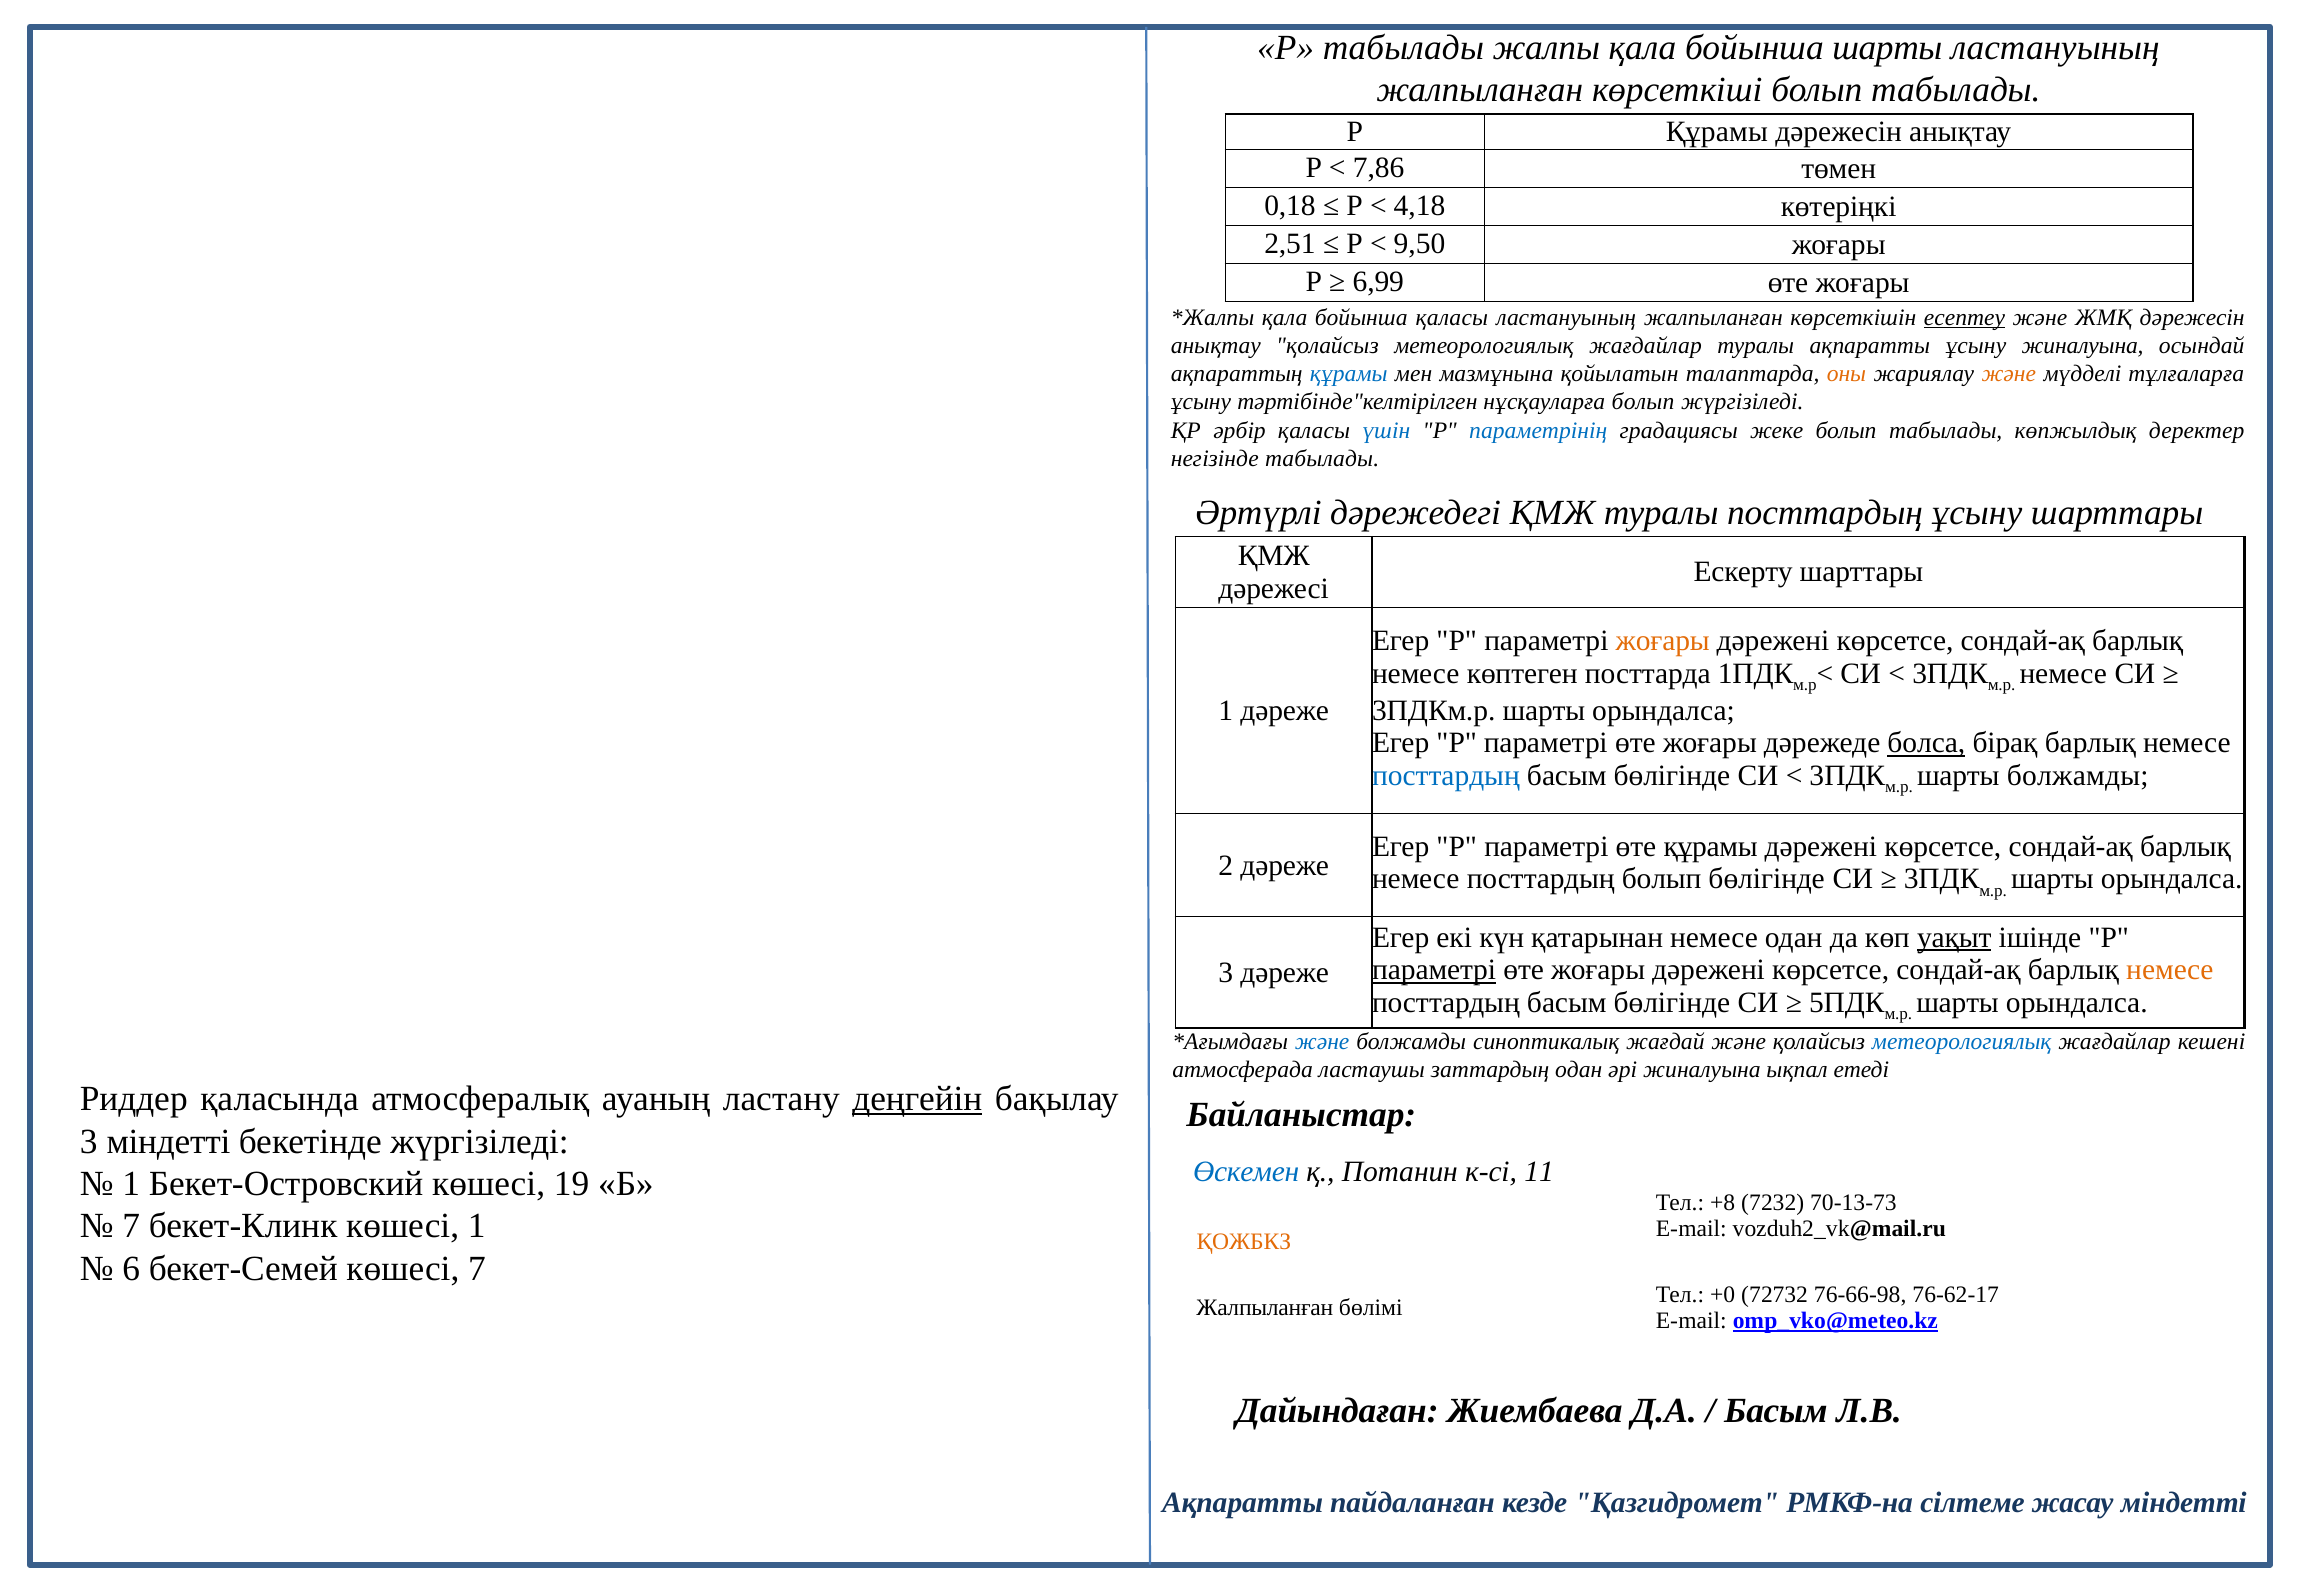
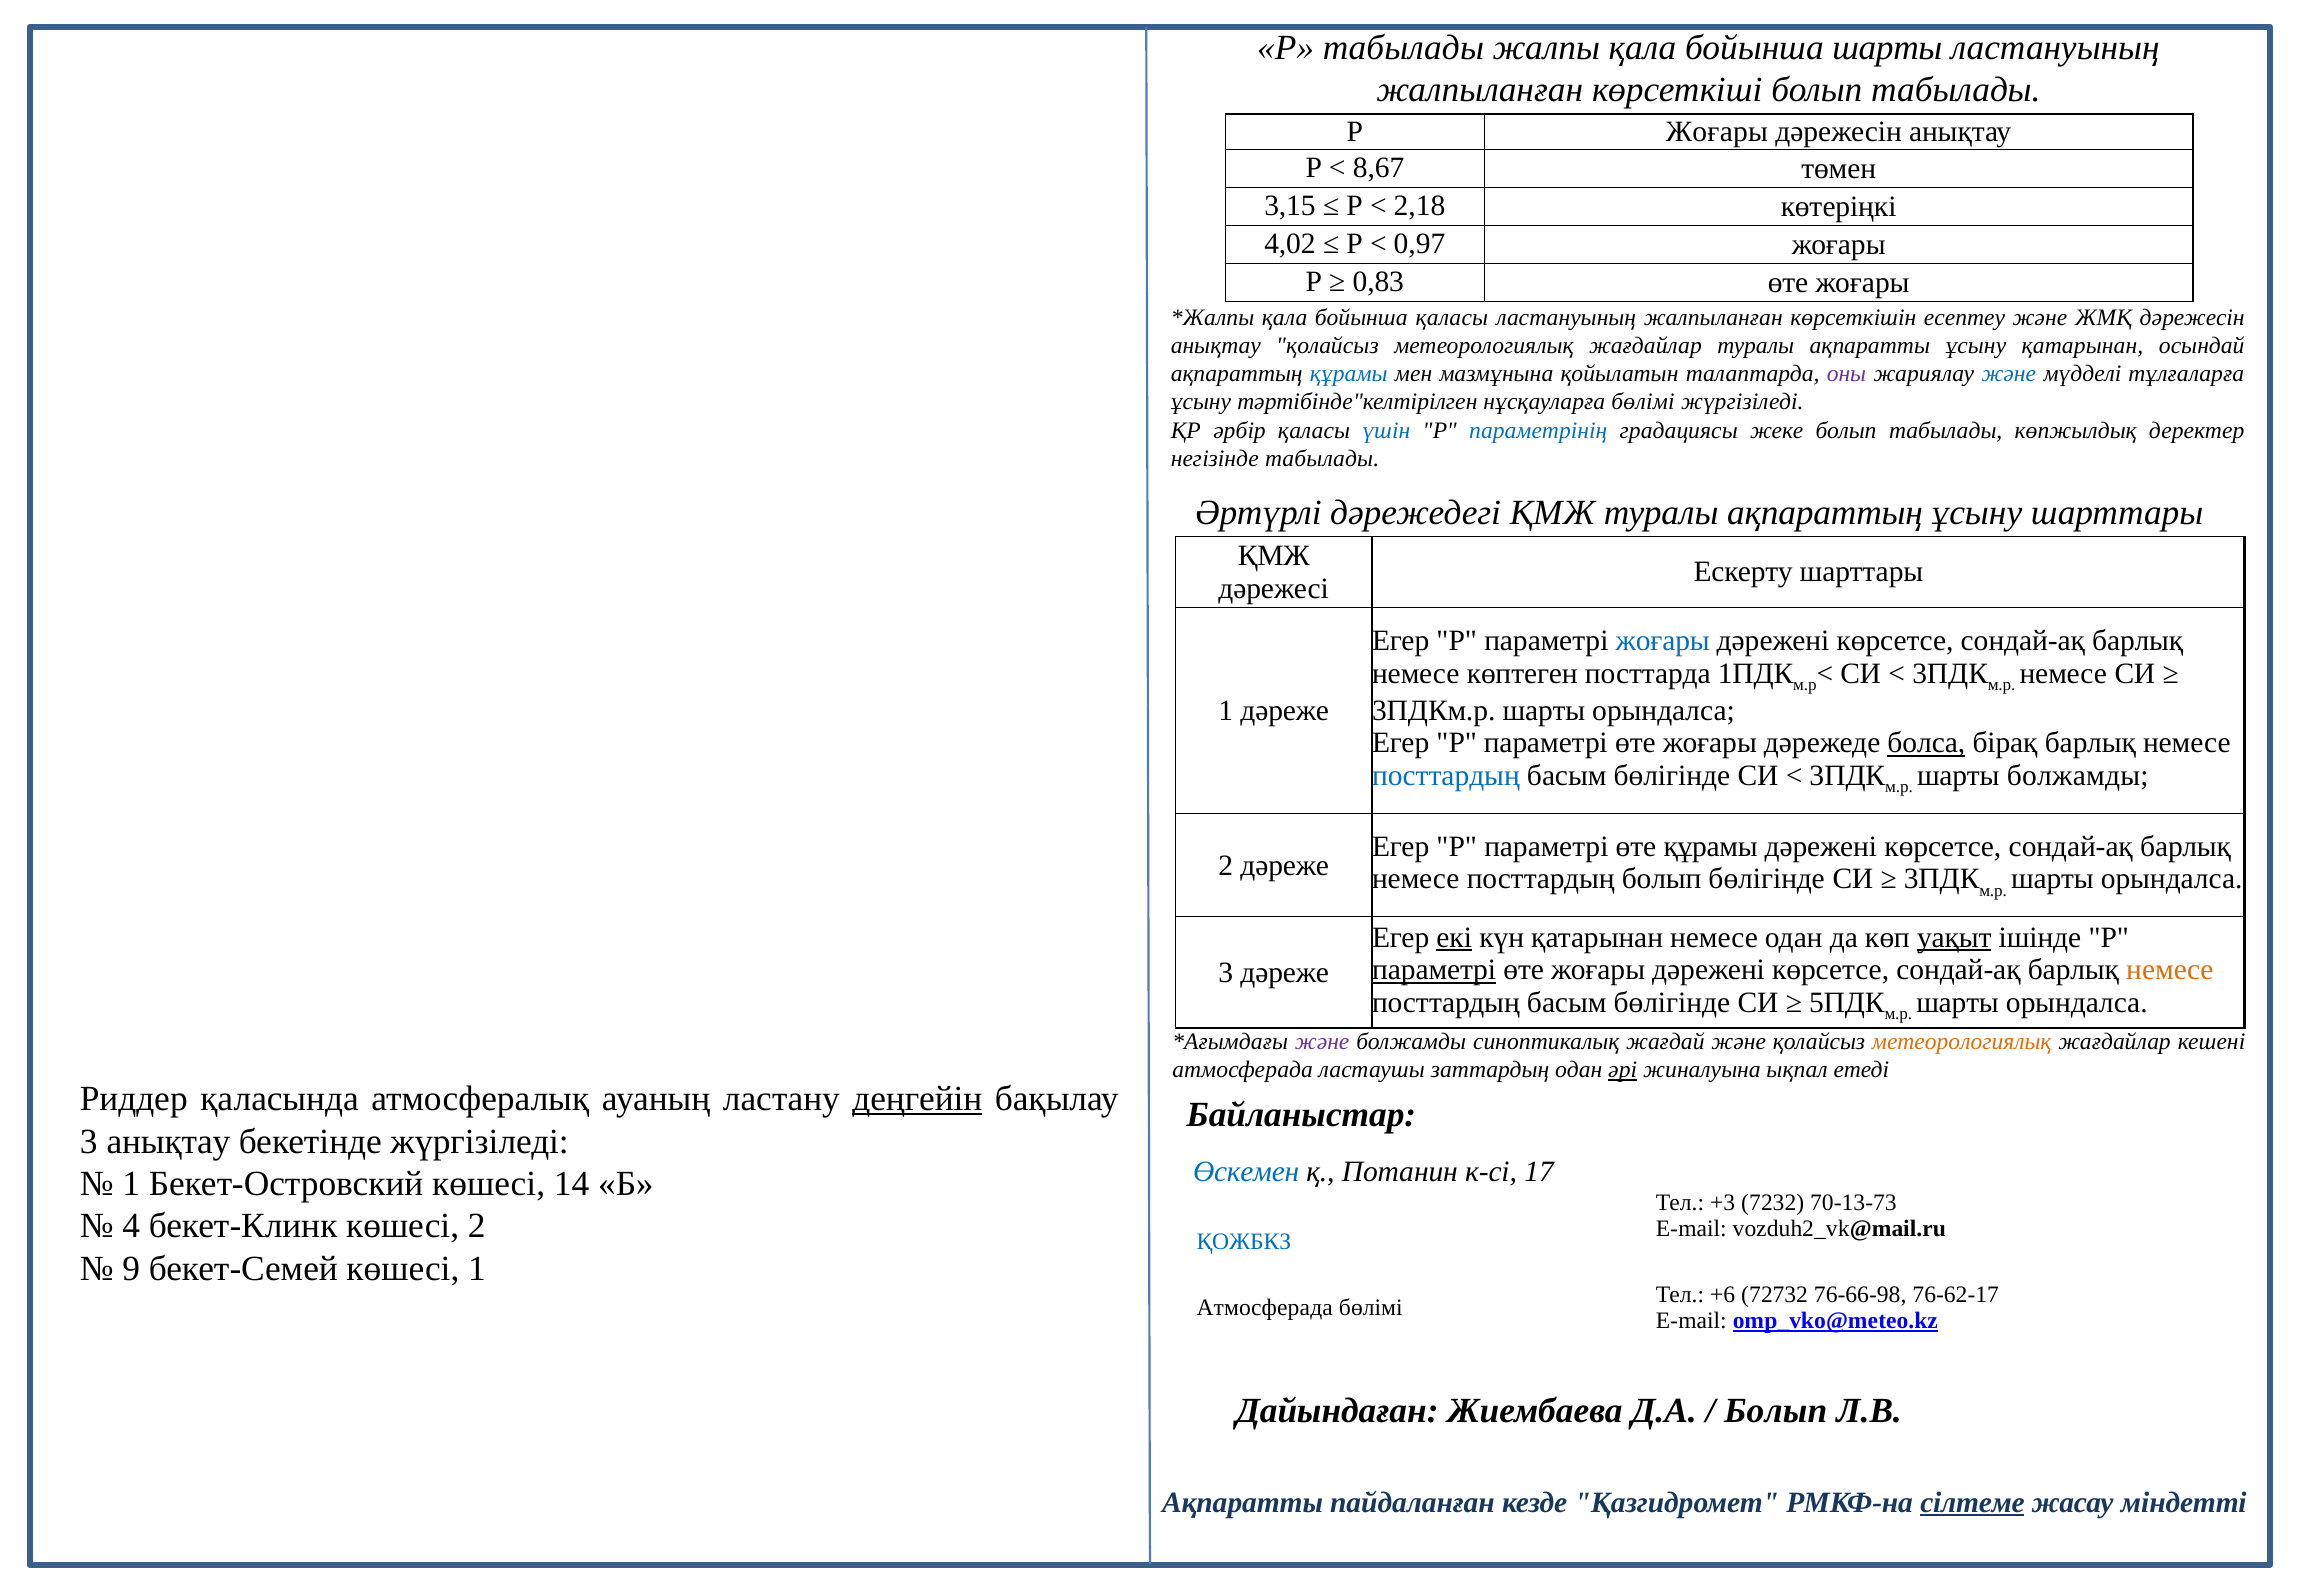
Р Құрамы: Құрамы -> Жоғары
7,86: 7,86 -> 8,67
0,18: 0,18 -> 3,15
4,18: 4,18 -> 2,18
2,51: 2,51 -> 4,02
9,50: 9,50 -> 0,97
6,99: 6,99 -> 0,83
есептеу underline: present -> none
ұсыну жиналуына: жиналуына -> қатарынан
оны colour: orange -> purple
және at (2009, 374) colour: orange -> blue
нұсқауларға болып: болып -> бөлімі
туралы посттардың: посттардың -> ақпараттың
жоғары at (1663, 641) colour: orange -> blue
екі underline: none -> present
және at (1322, 1042) colour: blue -> purple
метеорологиялық at (1962, 1042) colour: blue -> orange
әрі underline: none -> present
3 міндетті: міндетті -> анықтау
11: 11 -> 17
19: 19 -> 14
+8: +8 -> +3
7 at (131, 1227): 7 -> 4
көшесі 1: 1 -> 2
ҚОЖБКЗ colour: orange -> blue
6: 6 -> 9
көшесі 7: 7 -> 1
+0: +0 -> +6
Жалпыланған at (1265, 1308): Жалпыланған -> Атмосферада
Басым at (1776, 1411): Басым -> Болып
сілтеме underline: none -> present
